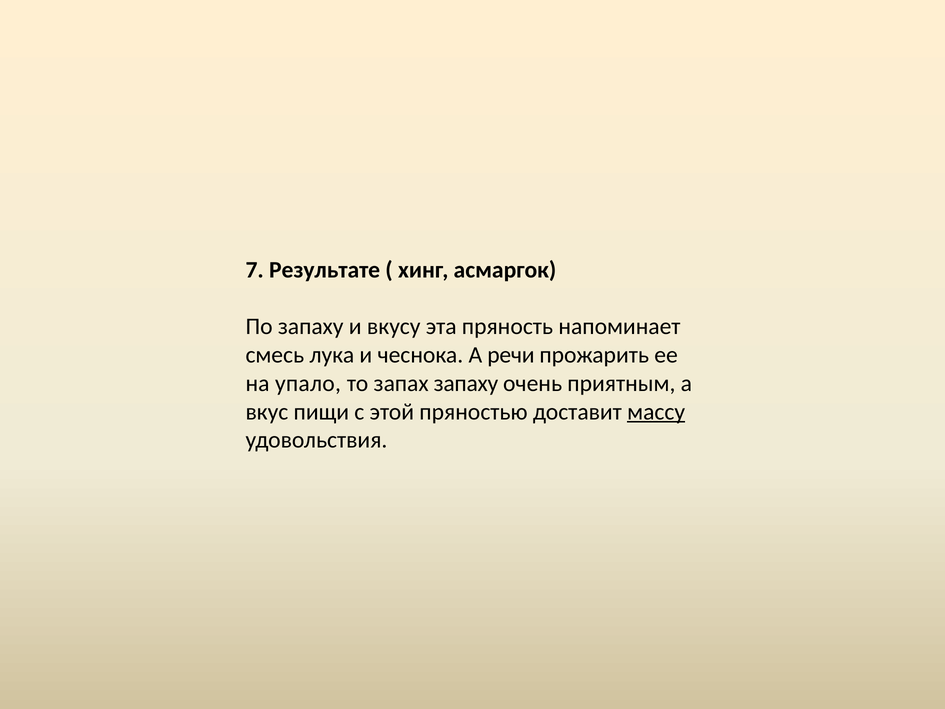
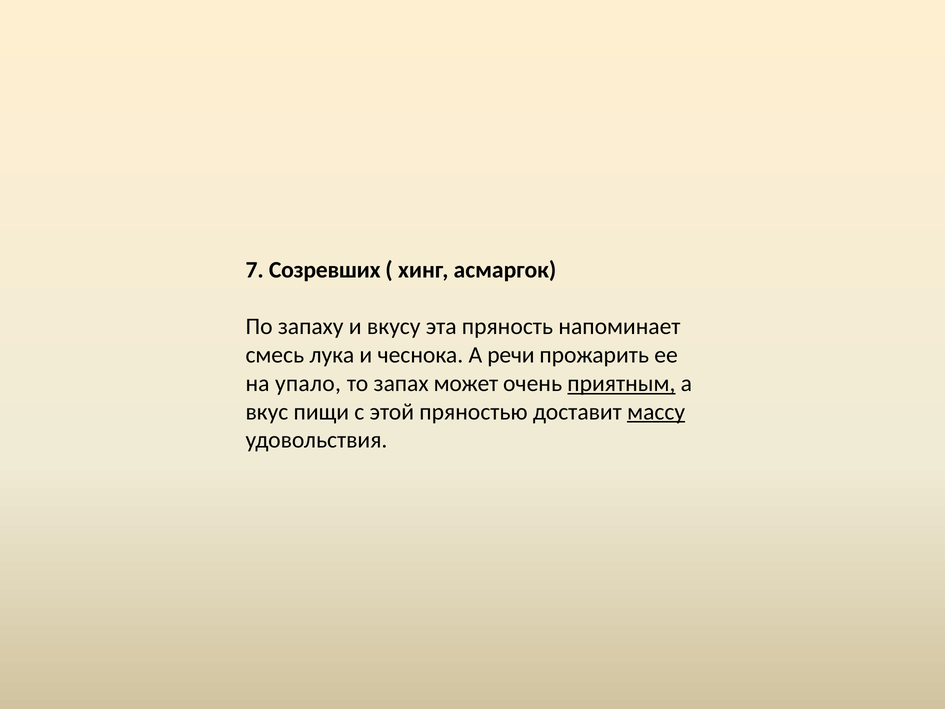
Результате: Результате -> Созревших
запах запаху: запаху -> может
приятным underline: none -> present
